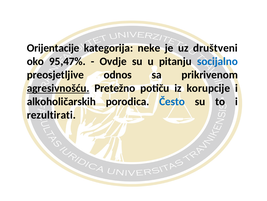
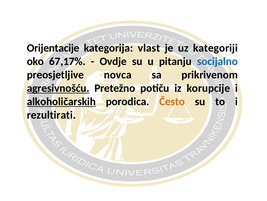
neke: neke -> vlast
društveni: društveni -> kategoriji
95,47%: 95,47% -> 67,17%
odnos: odnos -> novca
alkoholičarskih underline: none -> present
Često colour: blue -> orange
